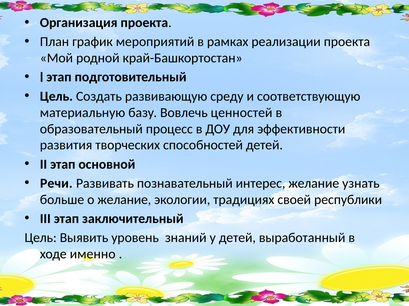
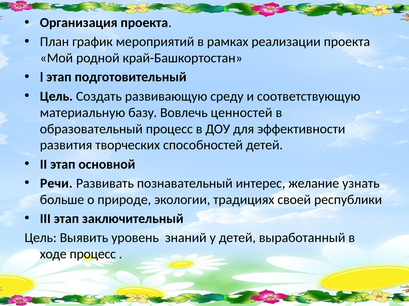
о желание: желание -> природе
ходе именно: именно -> процесс
